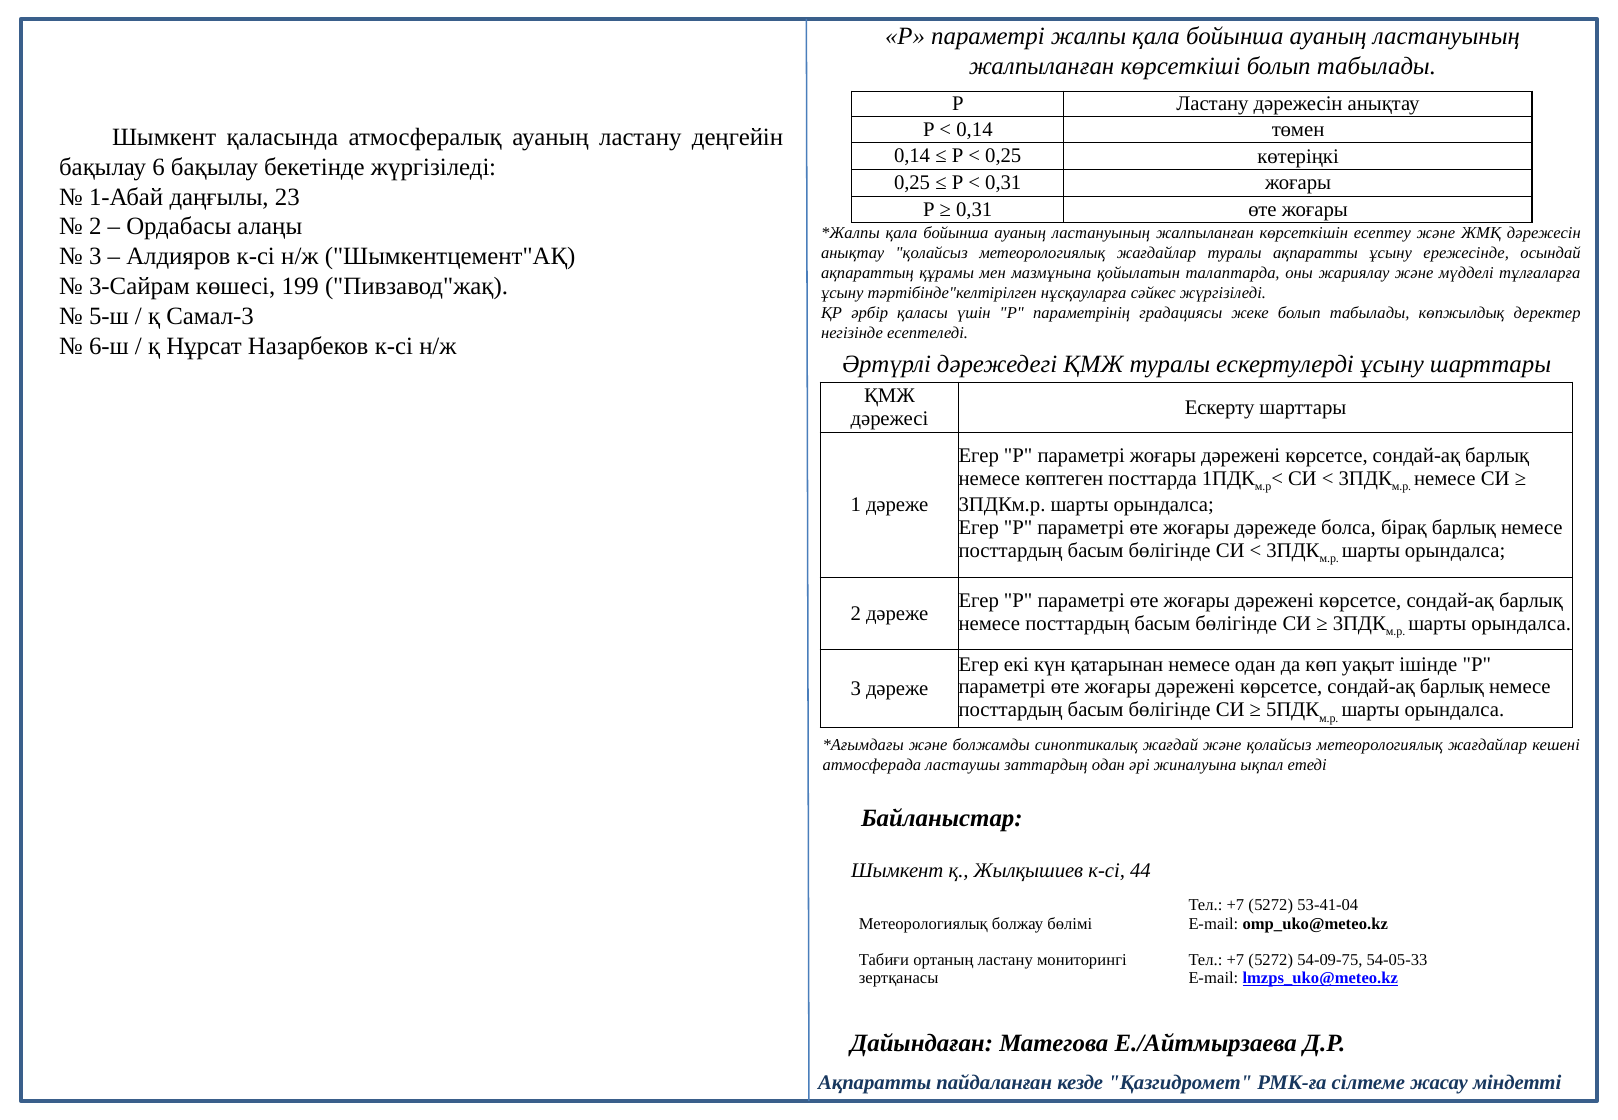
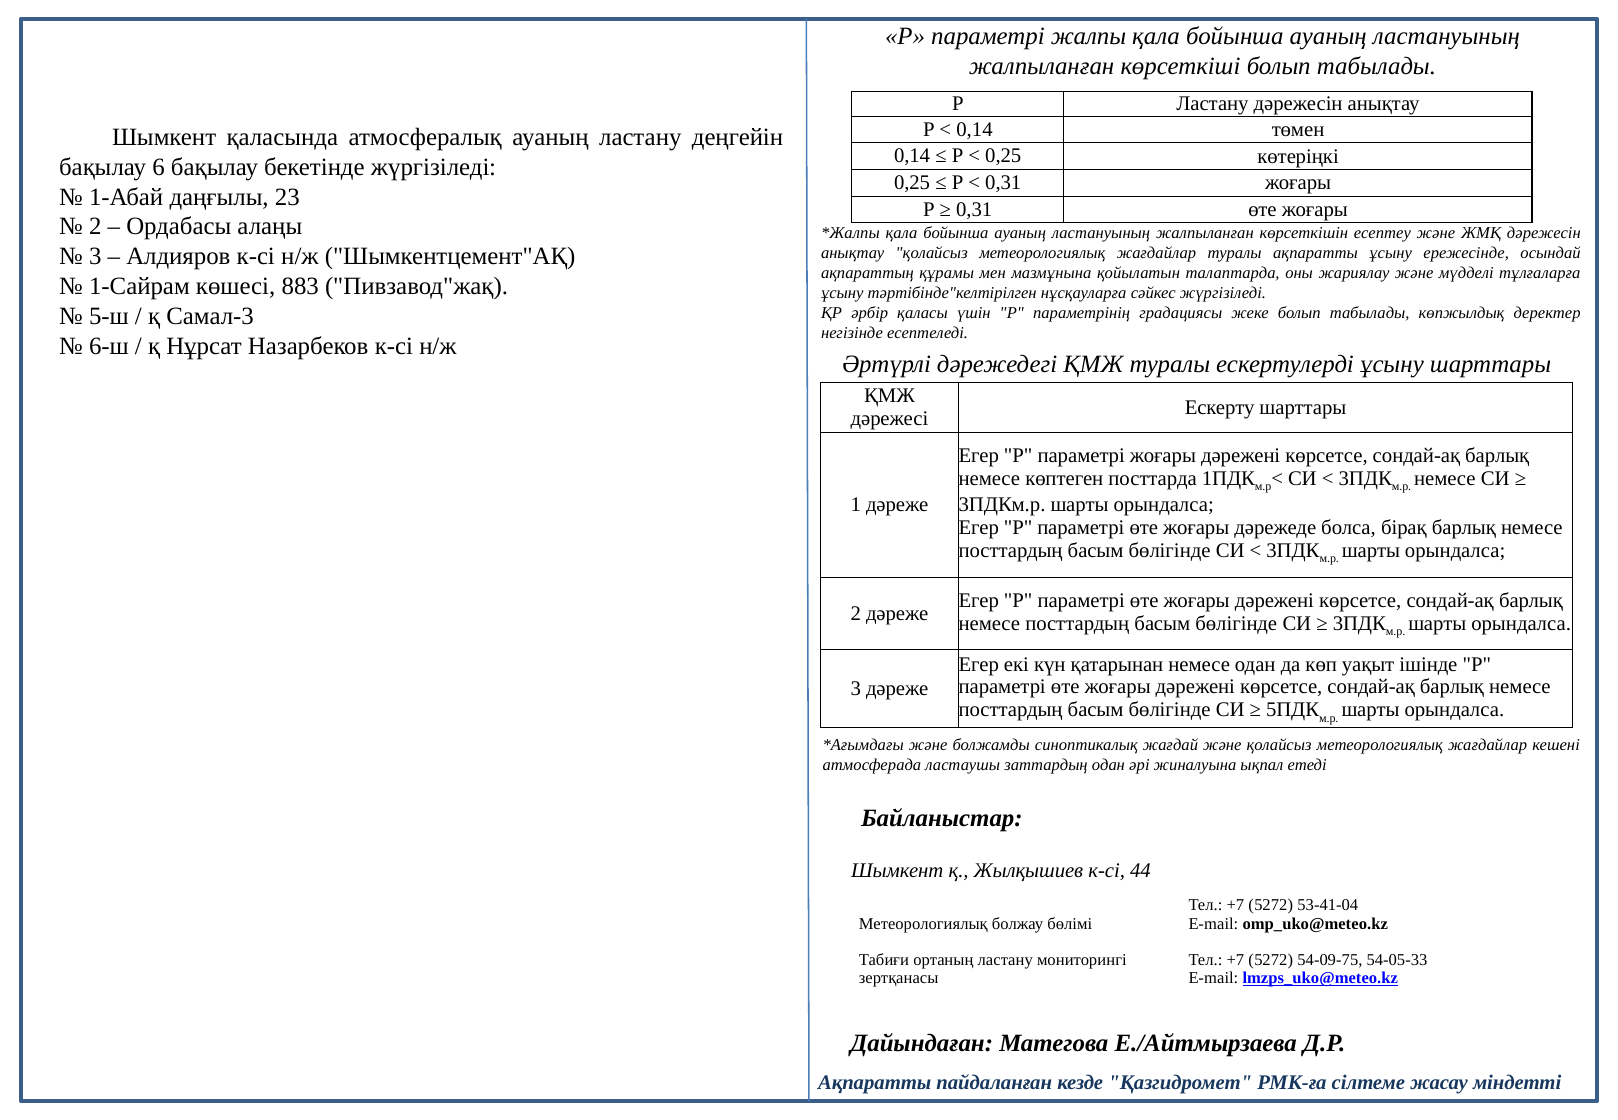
3-Сайрам: 3-Сайрам -> 1-Сайрам
199: 199 -> 883
